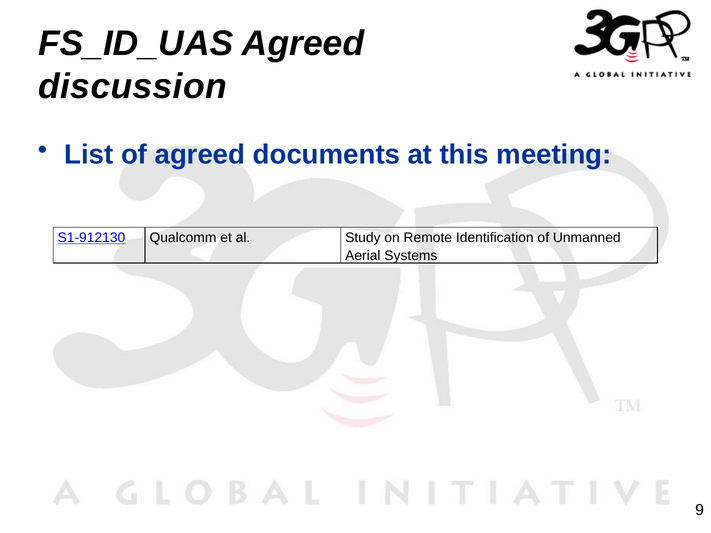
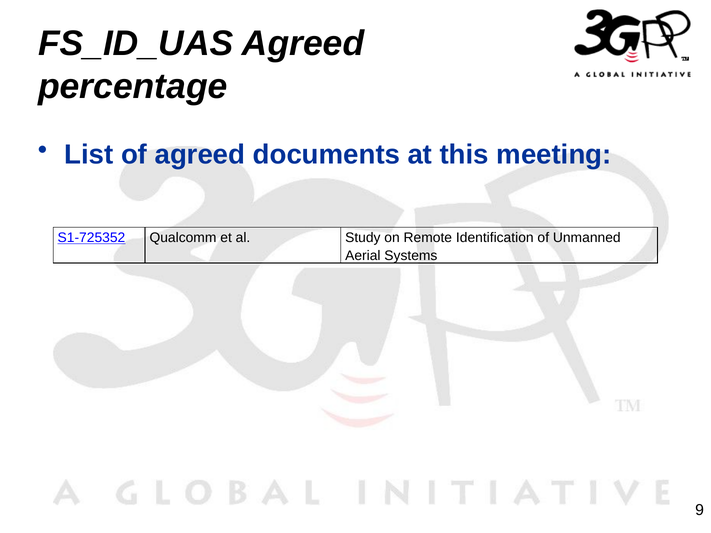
discussion: discussion -> percentage
S1-912130: S1-912130 -> S1-725352
